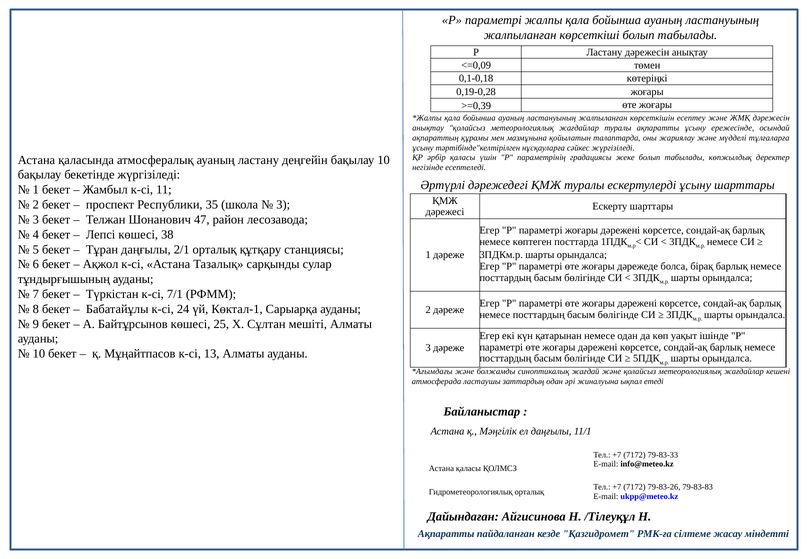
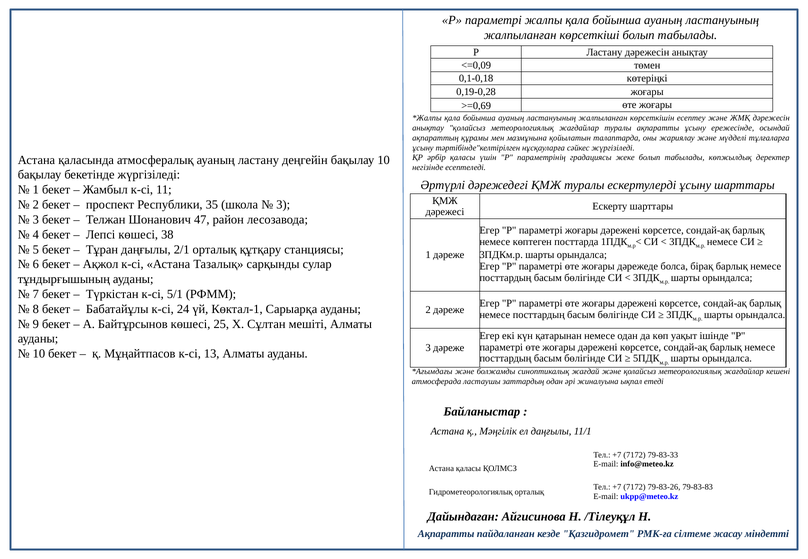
>=0,39: >=0,39 -> >=0,69
7/1: 7/1 -> 5/1
